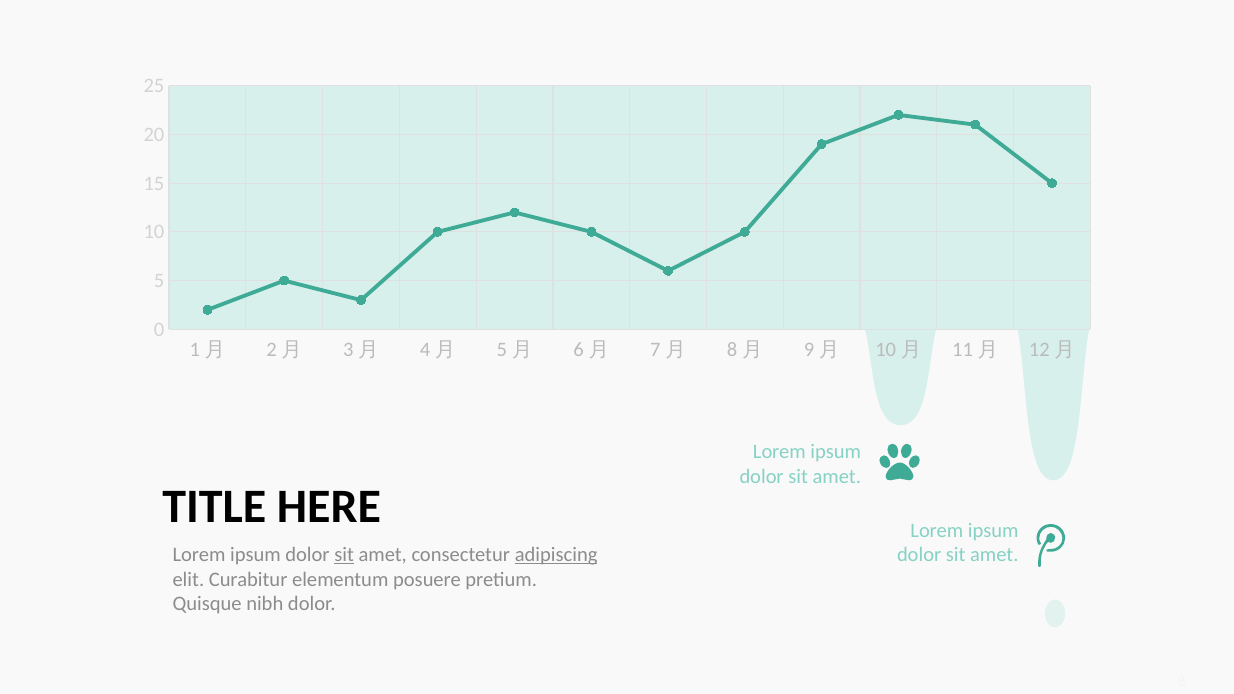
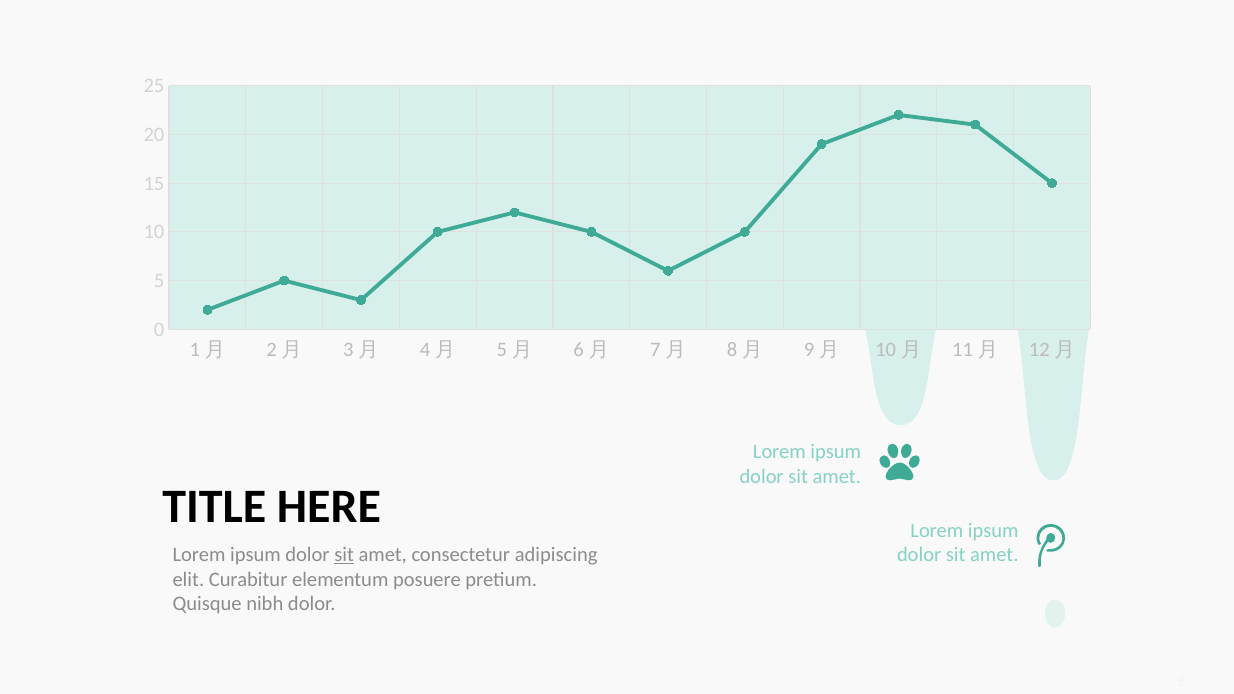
adipiscing underline: present -> none
